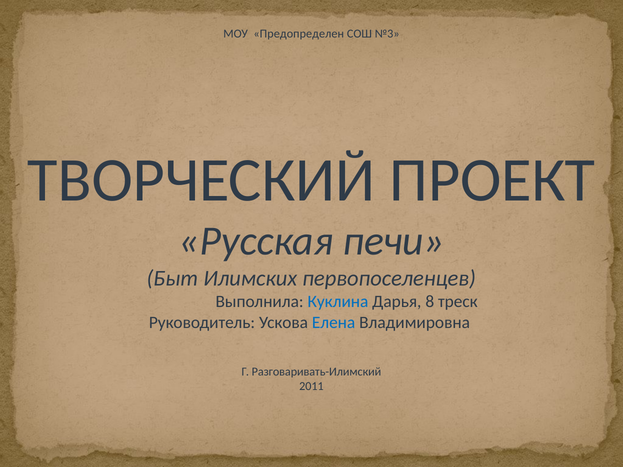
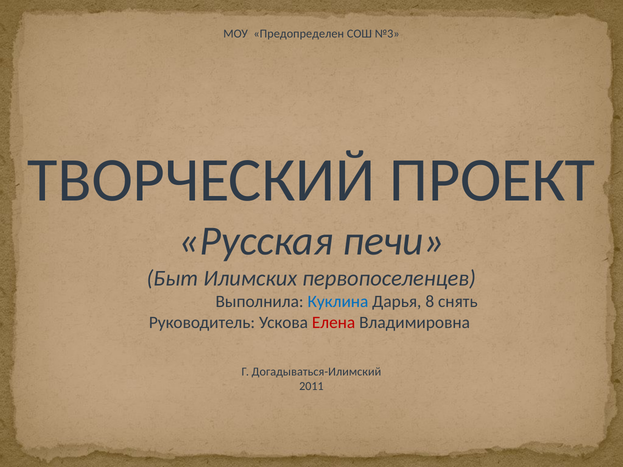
треск: треск -> снять
Елена colour: blue -> red
Разговаривать-Илимский: Разговаривать-Илимский -> Догадываться-Илимский
